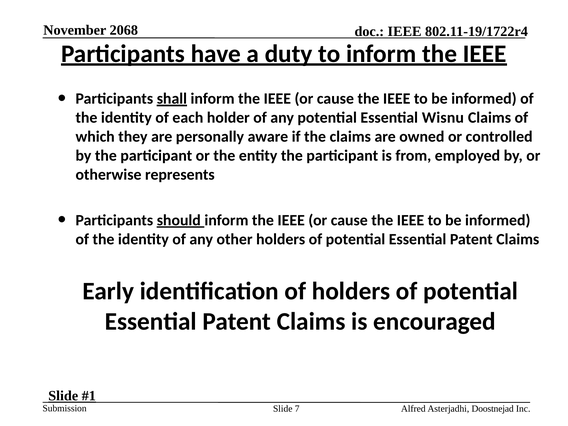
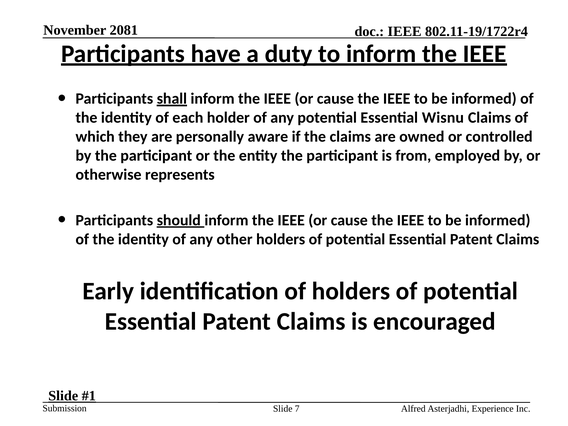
2068: 2068 -> 2081
Doostnejad: Doostnejad -> Experience
